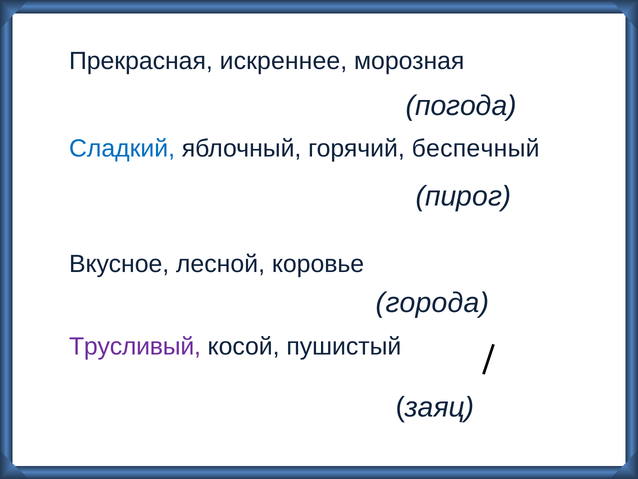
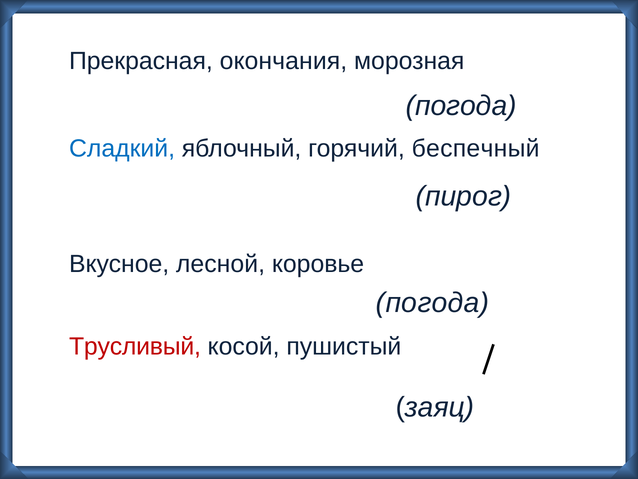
искреннее: искреннее -> окончания
города at (433, 303): города -> погода
Трусливый colour: purple -> red
